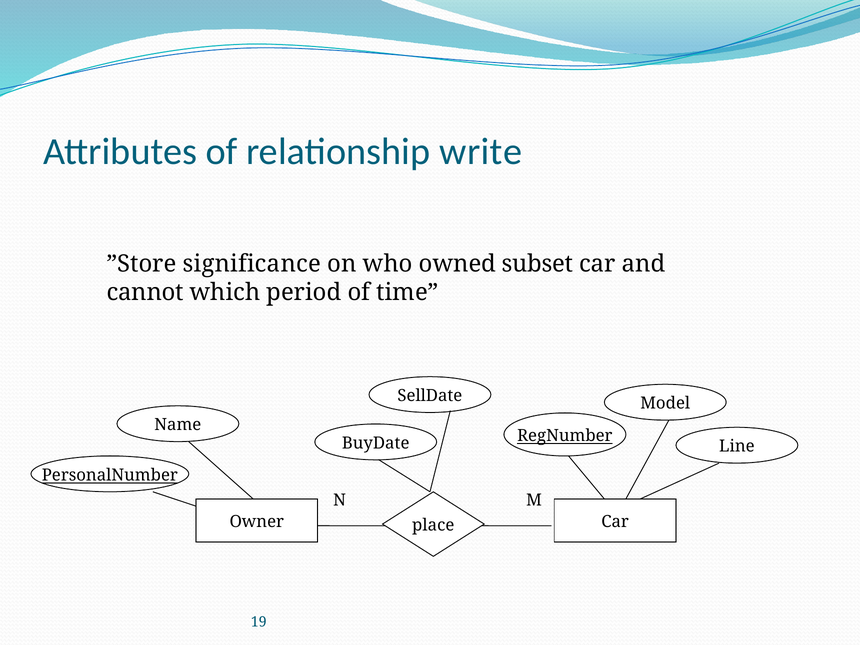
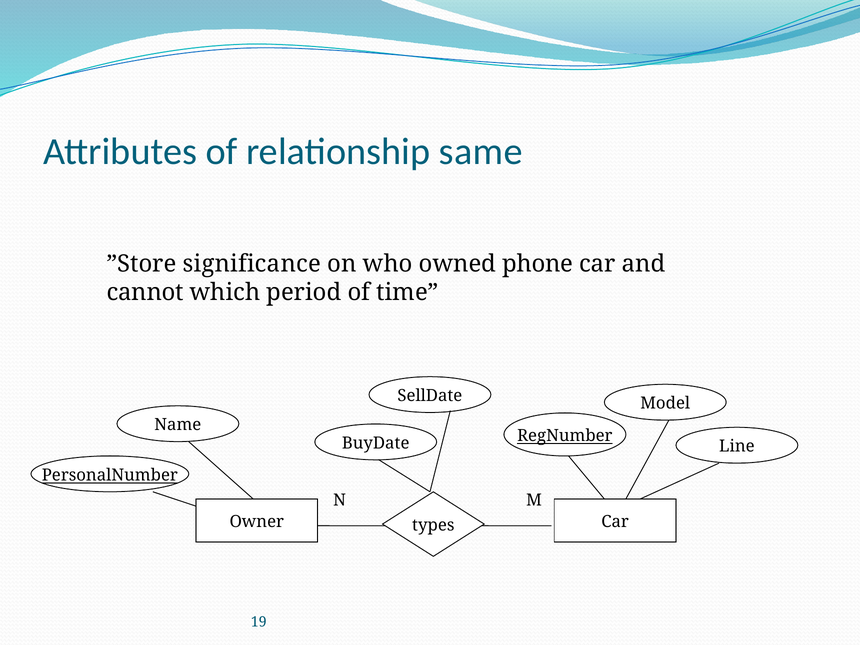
write: write -> same
subset: subset -> phone
place: place -> types
